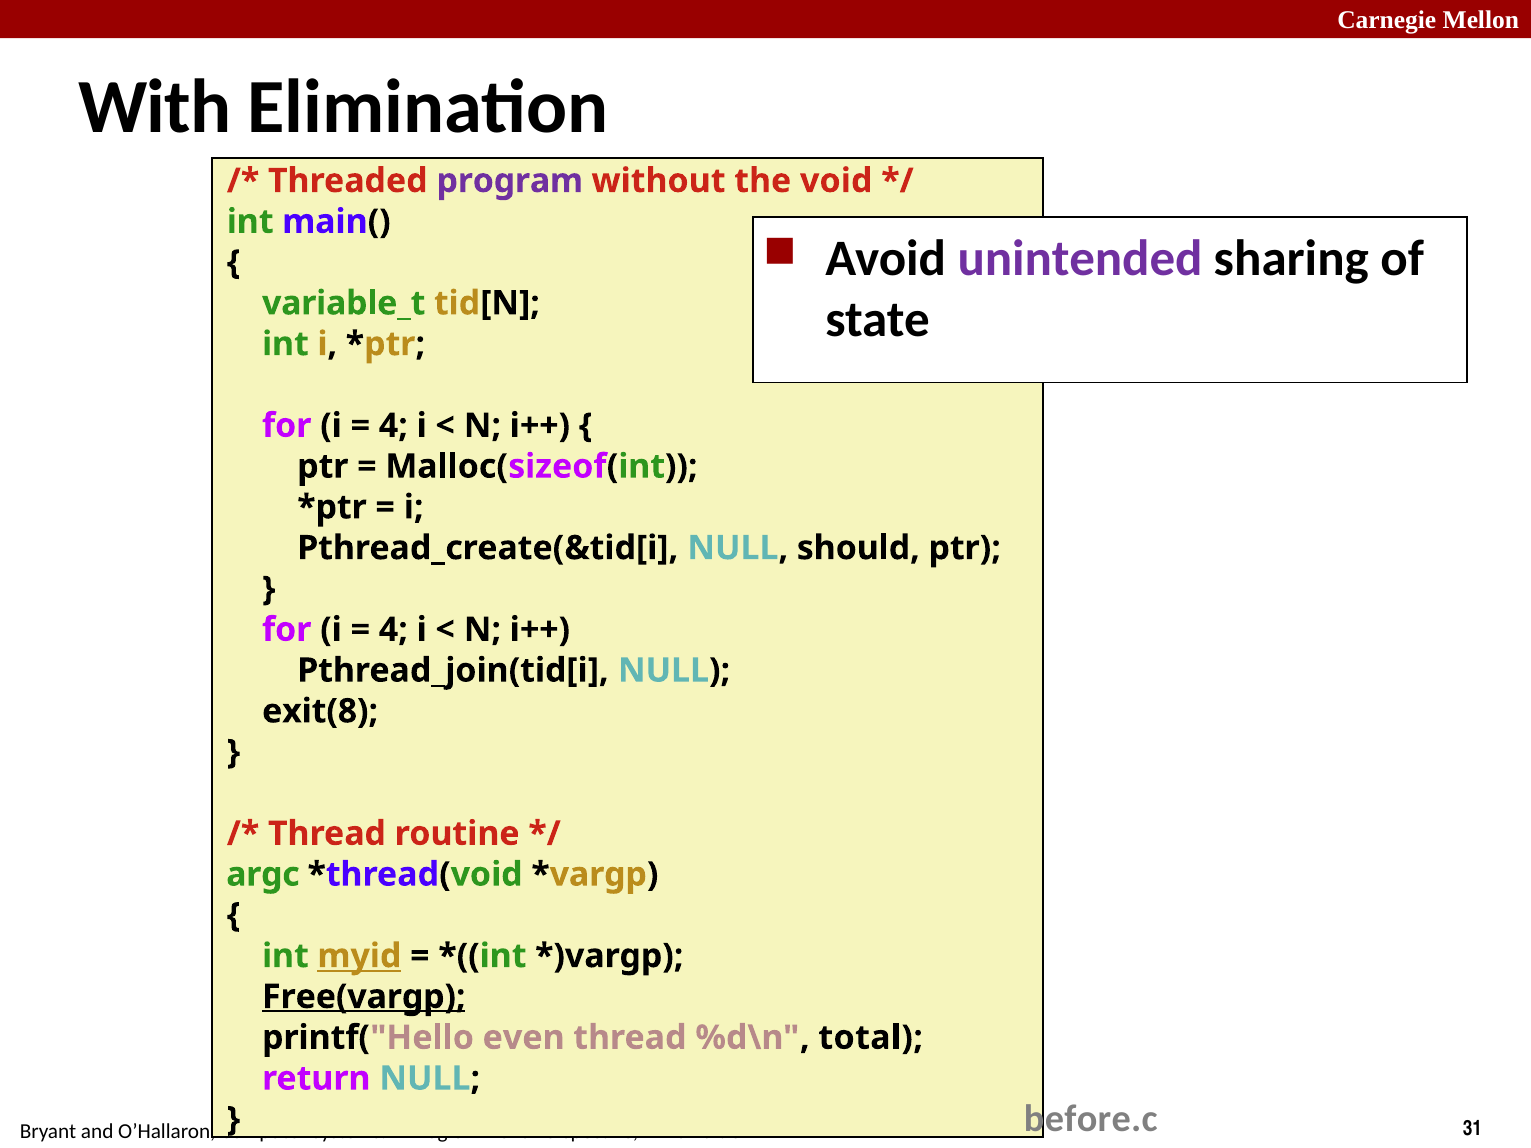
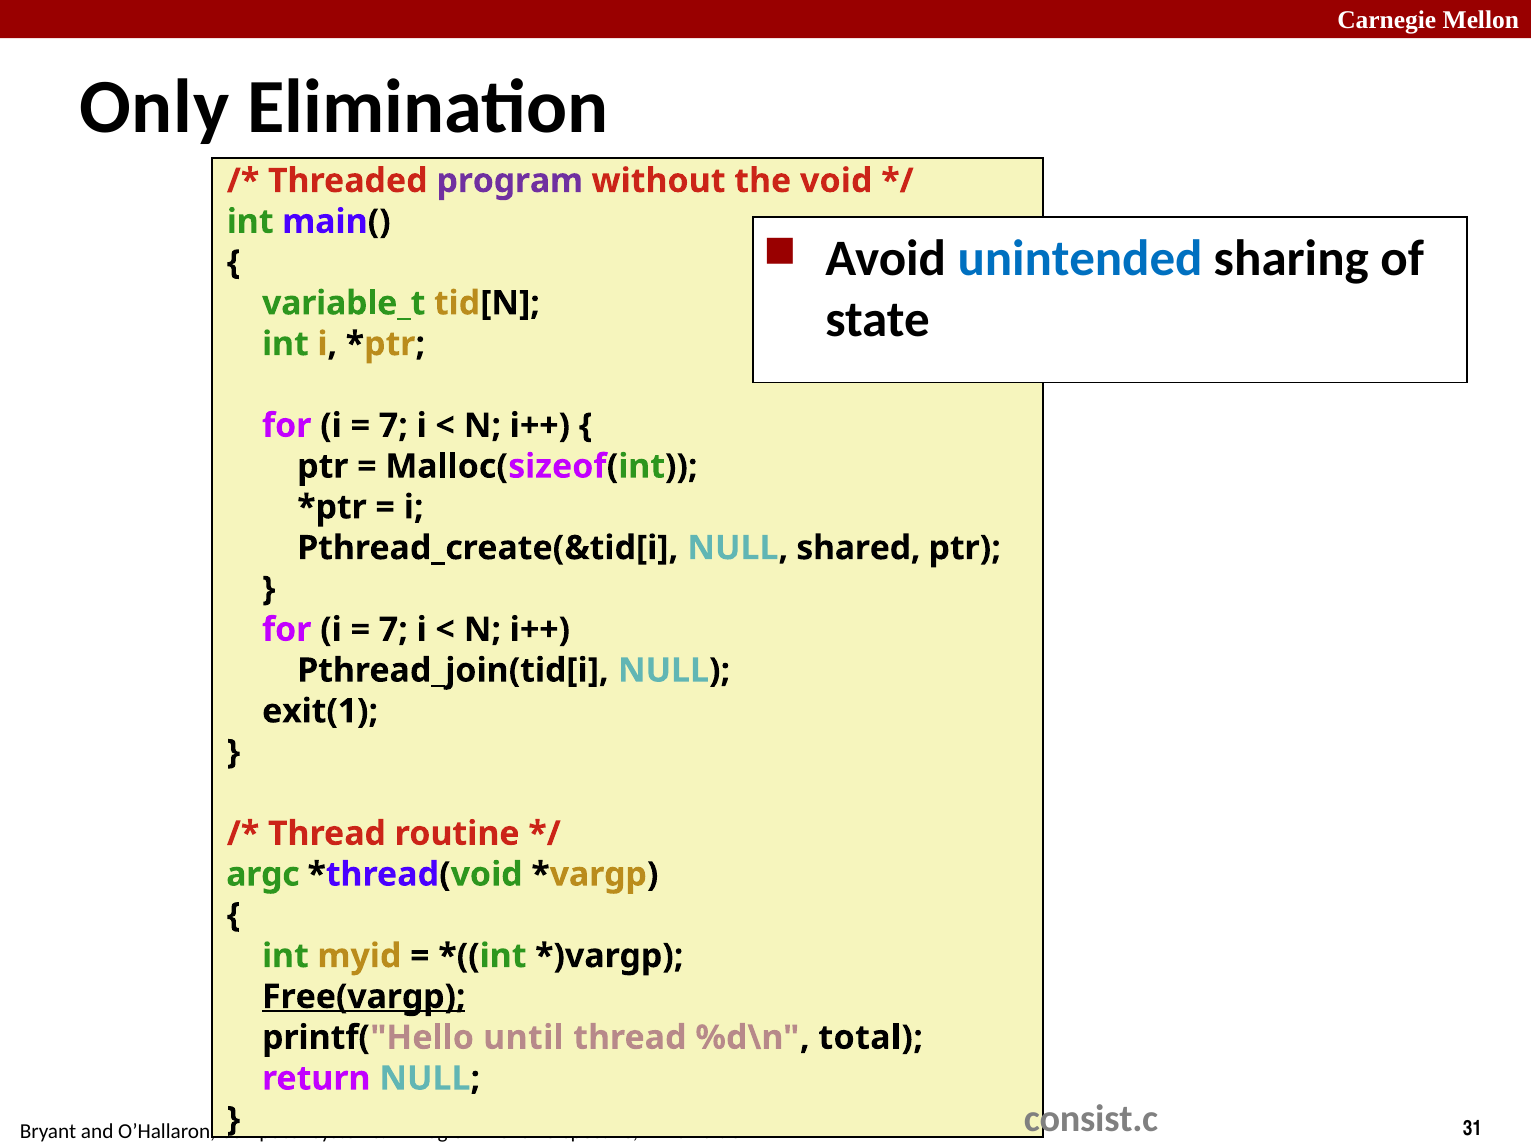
With: With -> Only
unintended colour: purple -> blue
4 at (393, 426): 4 -> 7
should: should -> shared
4 at (393, 630): 4 -> 7
exit(8: exit(8 -> exit(1
myid underline: present -> none
even: even -> until
before.c: before.c -> consist.c
